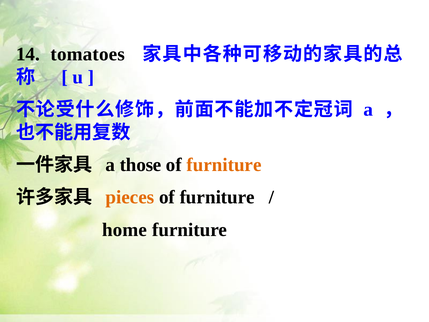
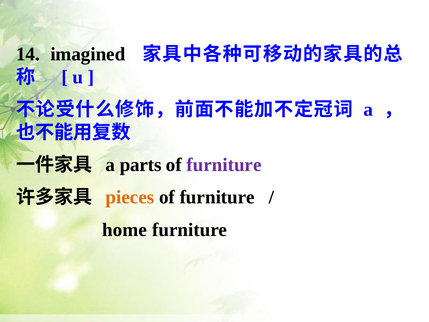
tomatoes: tomatoes -> imagined
those: those -> parts
furniture at (224, 165) colour: orange -> purple
